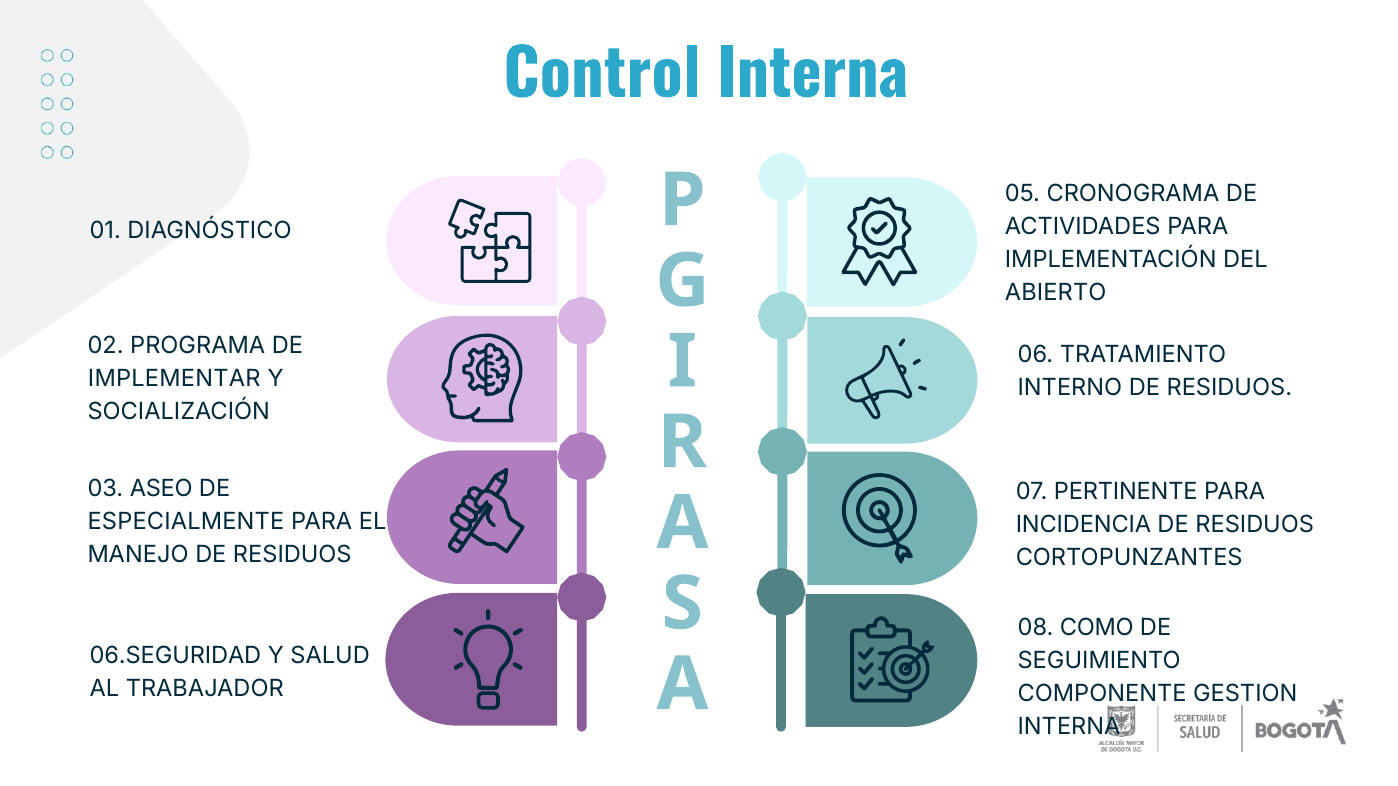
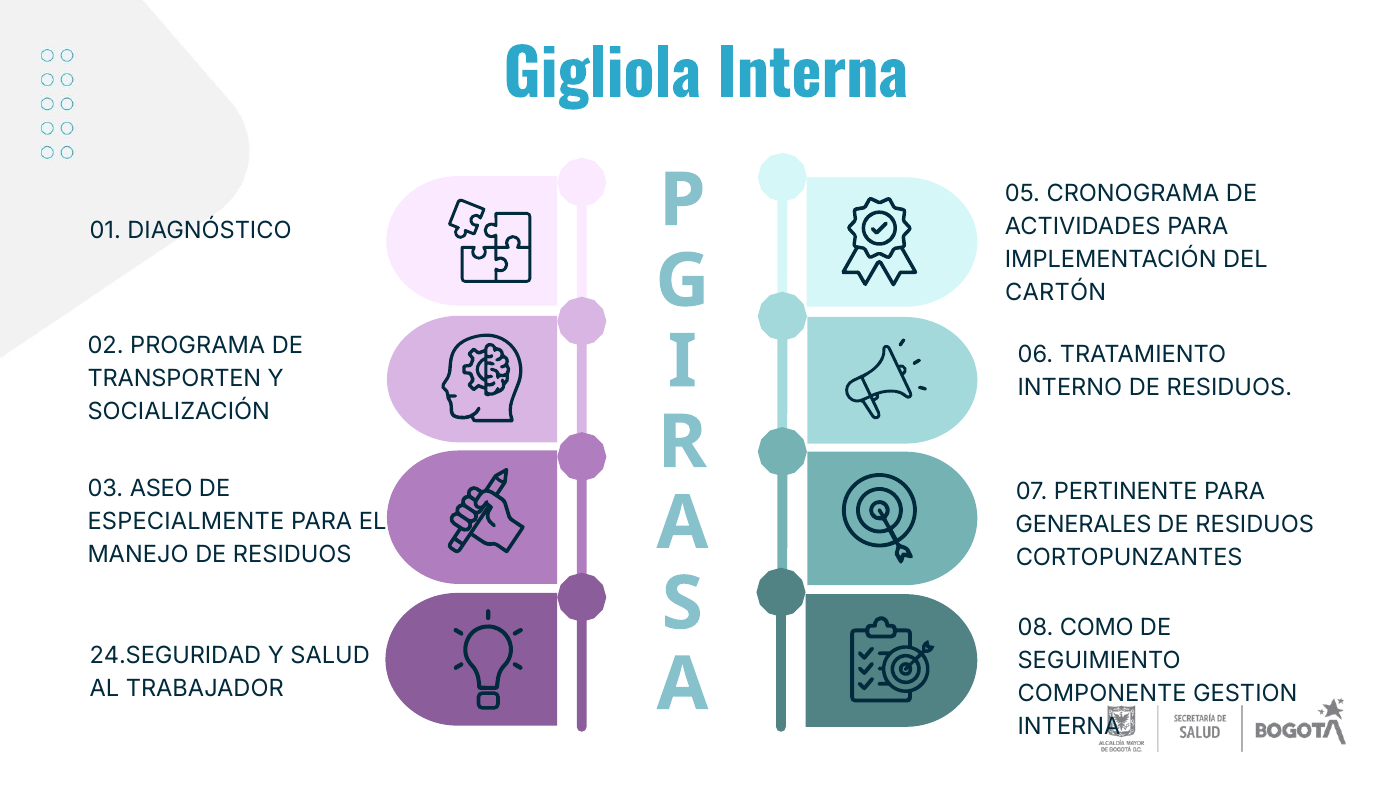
Control: Control -> Gigliola
ABIERTO: ABIERTO -> CARTÓN
IMPLEMENTAR: IMPLEMENTAR -> TRANSPORTEN
INCIDENCIA: INCIDENCIA -> GENERALES
06.SEGURIDAD: 06.SEGURIDAD -> 24.SEGURIDAD
